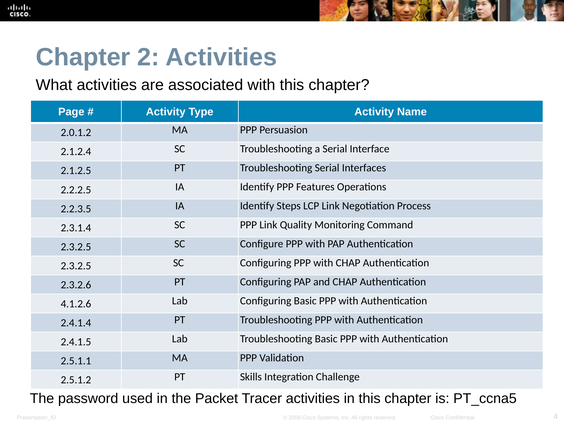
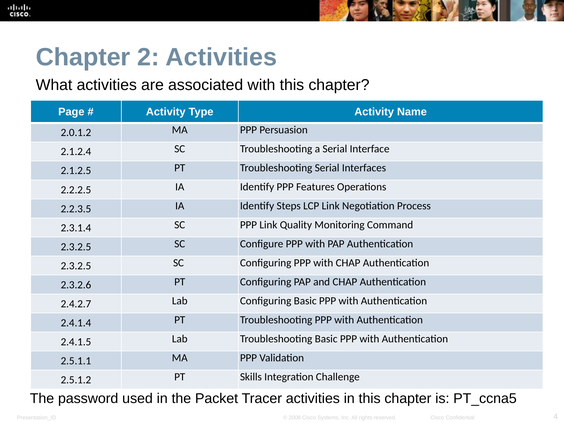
4.1.2.6: 4.1.2.6 -> 2.4.2.7
